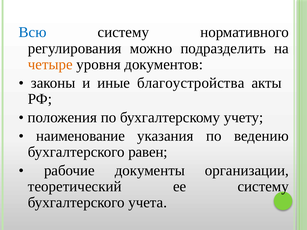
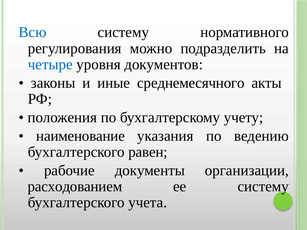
четыре colour: orange -> blue
благоустройства: благоустройства -> среднемесячного
теоретический: теоретический -> расходованием
